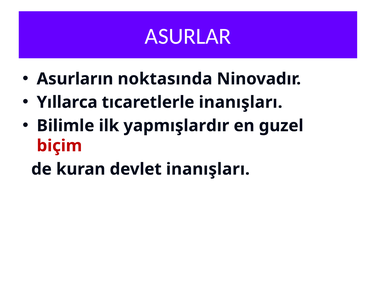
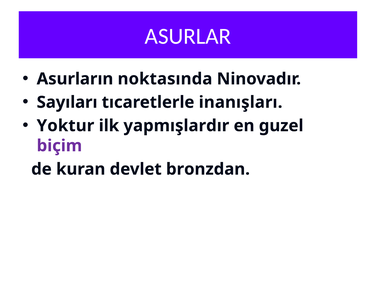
Yıllarca: Yıllarca -> Sayıları
Bilimle: Bilimle -> Yoktur
biçim colour: red -> purple
devlet inanışları: inanışları -> bronzdan
